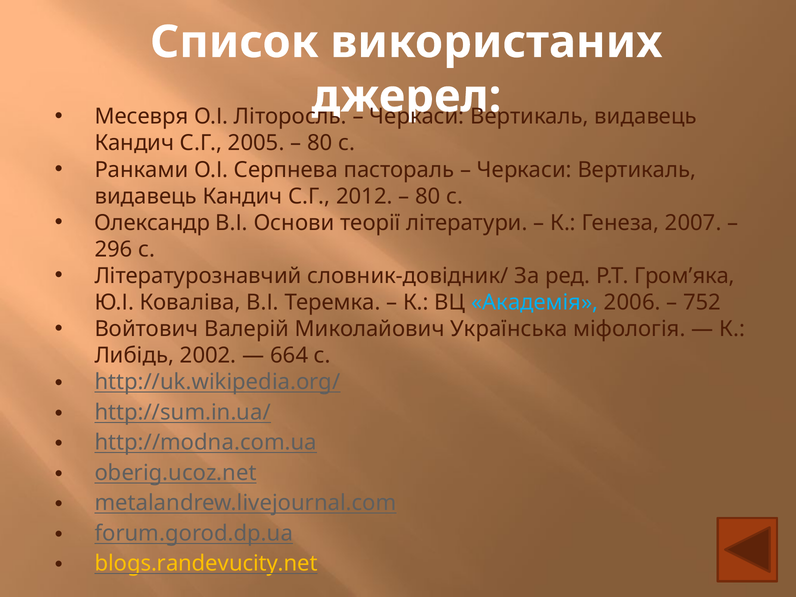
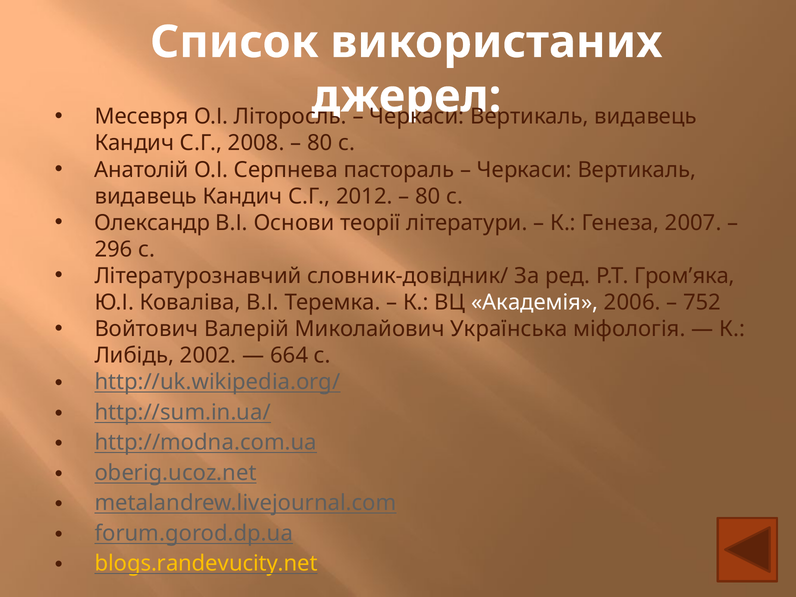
2005: 2005 -> 2008
Ранками: Ранками -> Анатолій
Академія colour: light blue -> white
